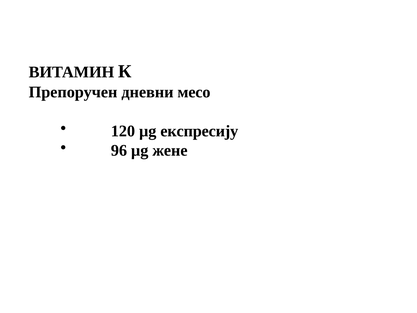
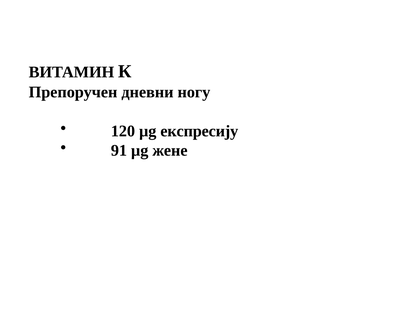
месо: месо -> ногу
96: 96 -> 91
